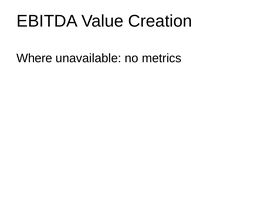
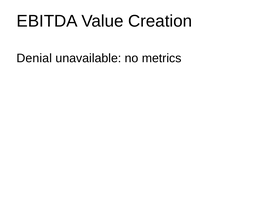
Where: Where -> Denial
